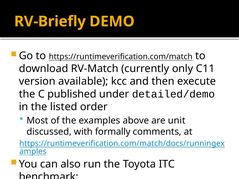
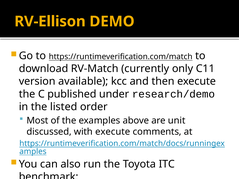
RV-Briefly: RV-Briefly -> RV-Ellison
detailed/demo: detailed/demo -> research/demo
with formally: formally -> execute
